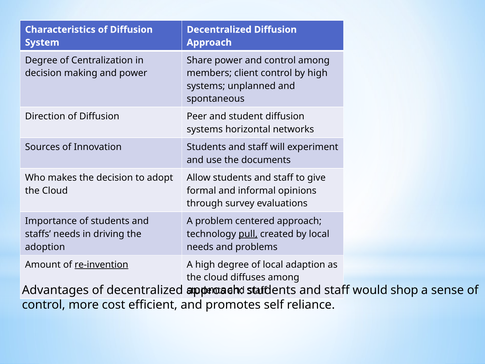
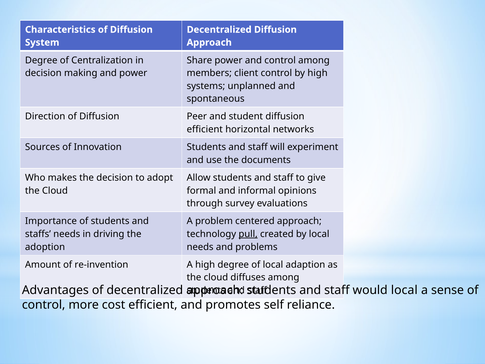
systems at (205, 129): systems -> efficient
re-invention underline: present -> none
would shop: shop -> local
